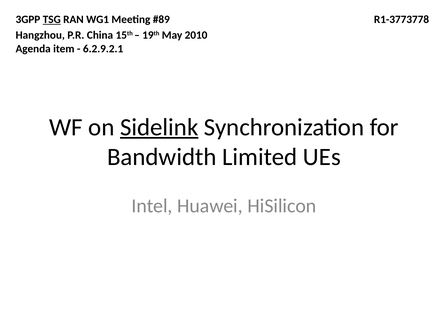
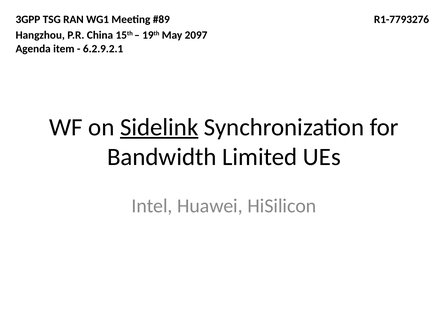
TSG underline: present -> none
R1-3773778: R1-3773778 -> R1-7793276
2010: 2010 -> 2097
